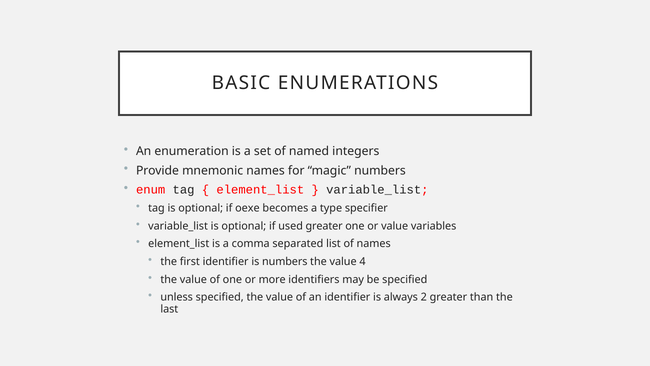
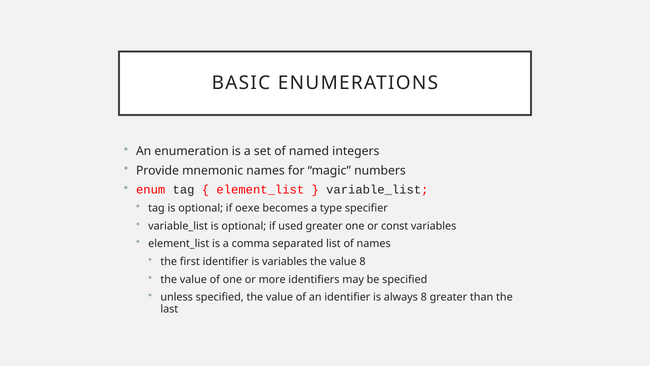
or value: value -> const
is numbers: numbers -> variables
value 4: 4 -> 8
always 2: 2 -> 8
